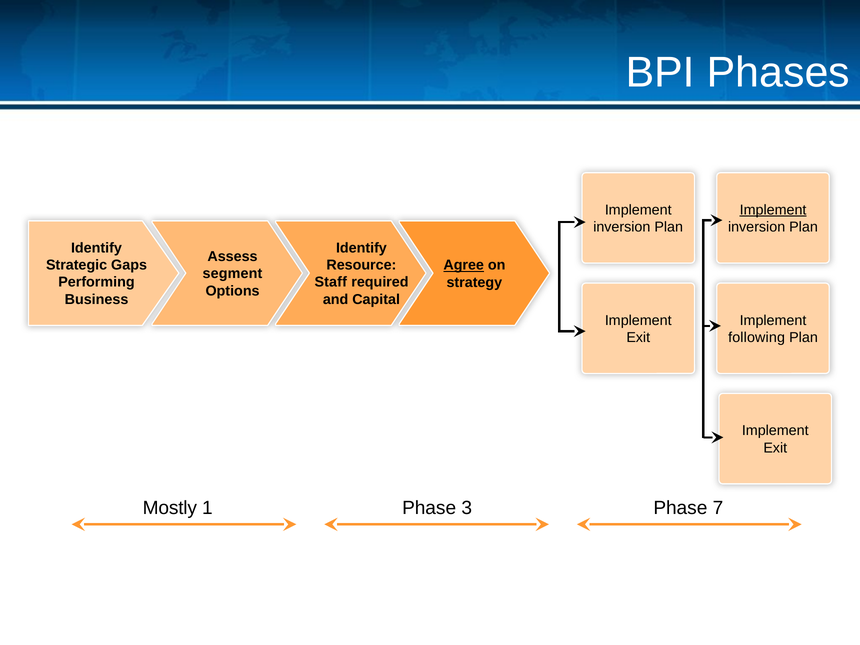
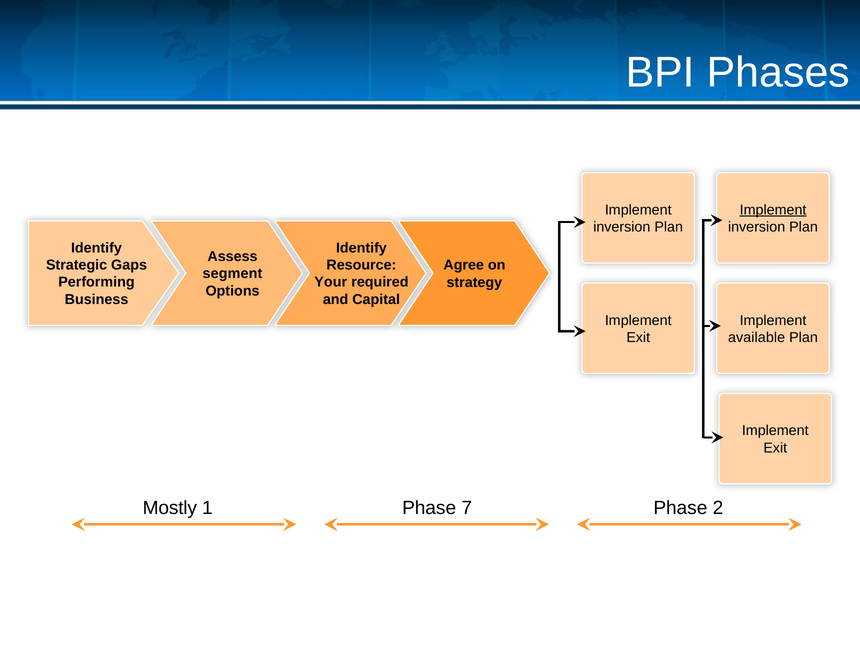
Agree underline: present -> none
Staff: Staff -> Your
following: following -> available
3: 3 -> 7
7: 7 -> 2
